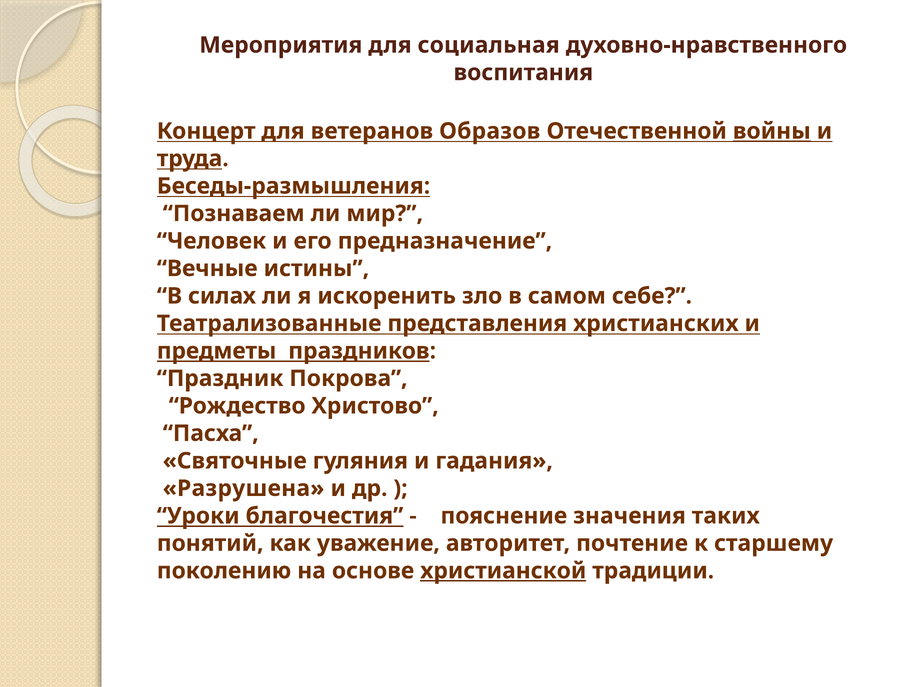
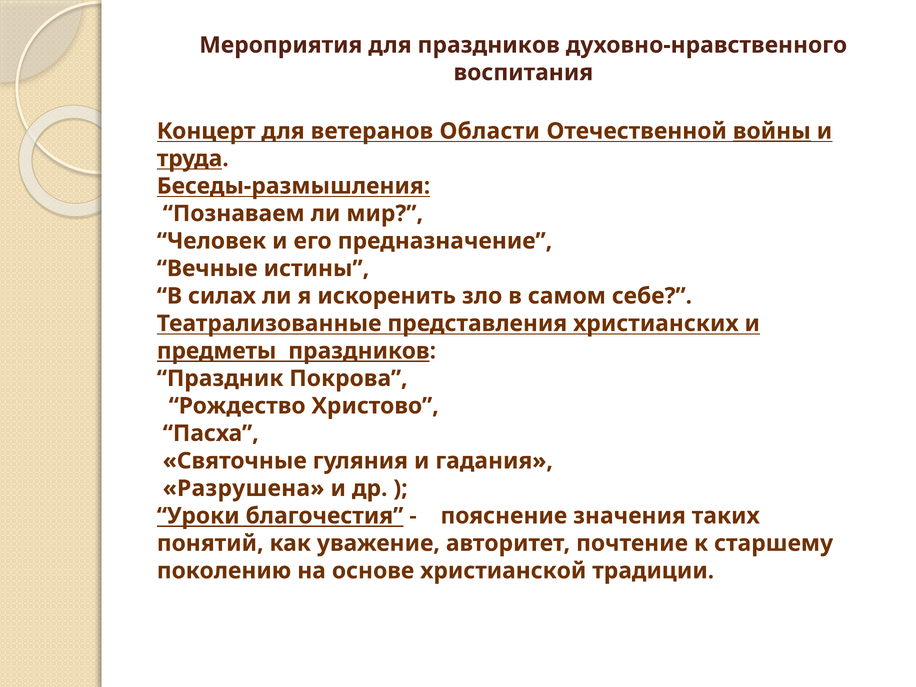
для социальная: социальная -> праздников
Образов: Образов -> Области
христианской underline: present -> none
